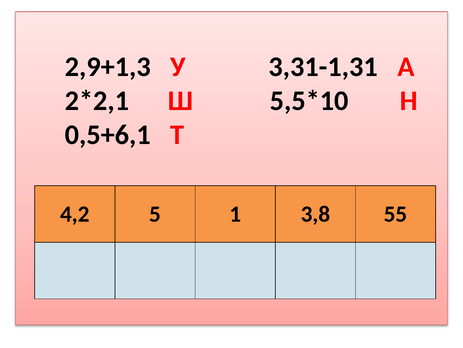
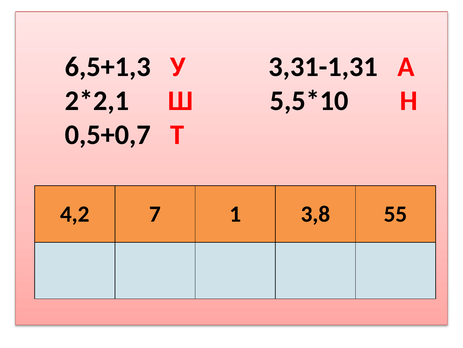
2,9+1,3: 2,9+1,3 -> 6,5+1,3
0,5+6,1: 0,5+6,1 -> 0,5+0,7
5: 5 -> 7
